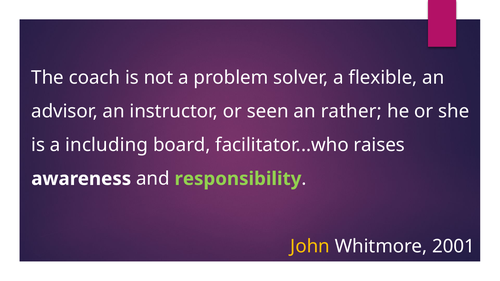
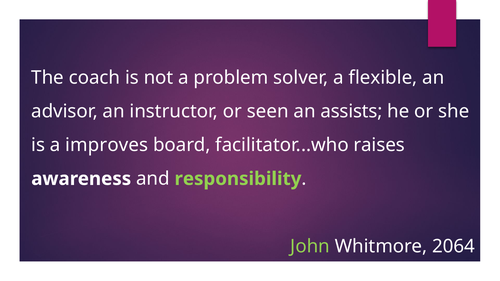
rather: rather -> assists
including: including -> improves
John colour: yellow -> light green
2001: 2001 -> 2064
